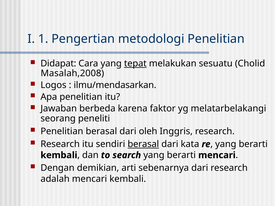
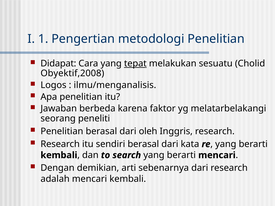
Masalah,2008: Masalah,2008 -> Obyektif,2008
ilmu/mendasarkan: ilmu/mendasarkan -> ilmu/menganalisis
berasal at (143, 144) underline: present -> none
